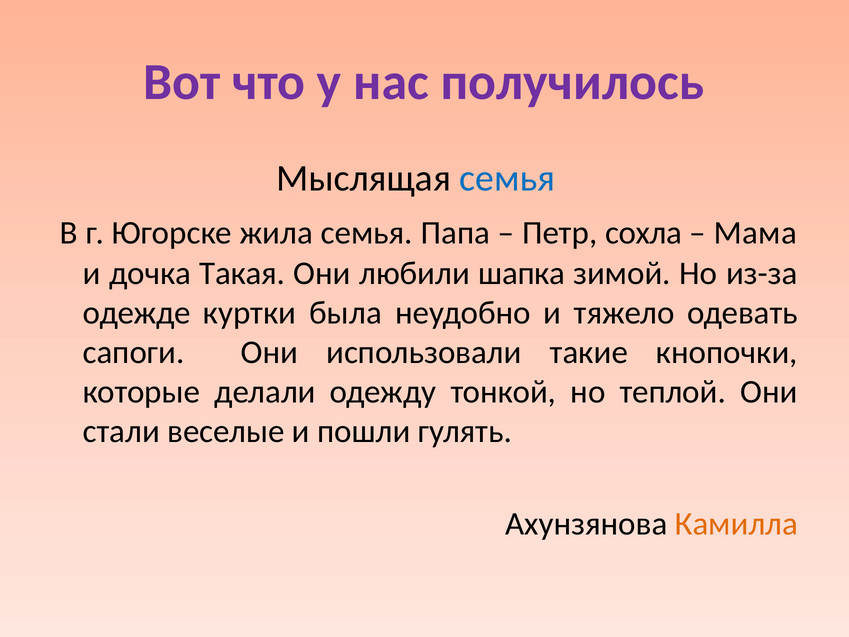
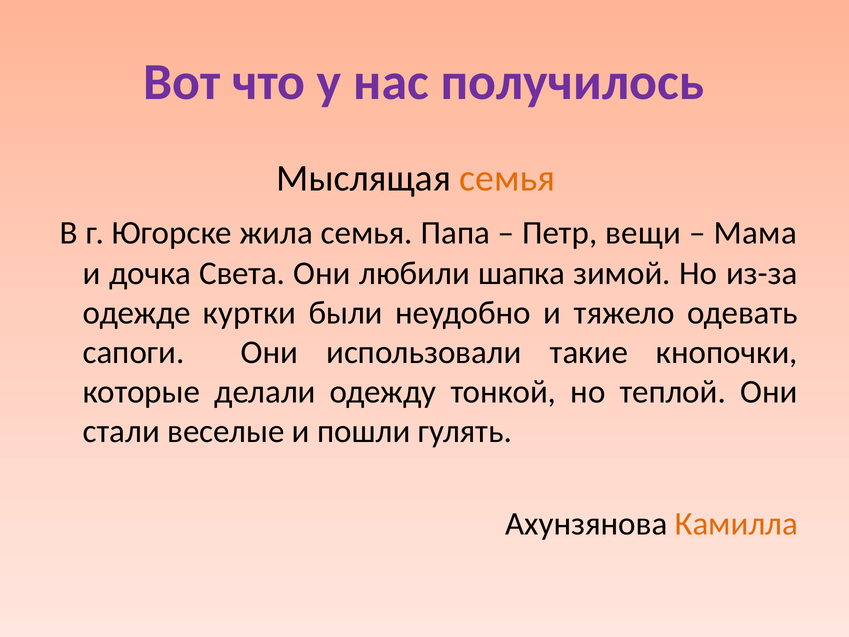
семья at (507, 178) colour: blue -> orange
сохла: сохла -> вещи
Такая: Такая -> Света
была: была -> были
